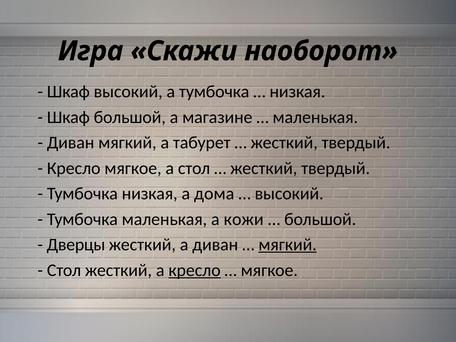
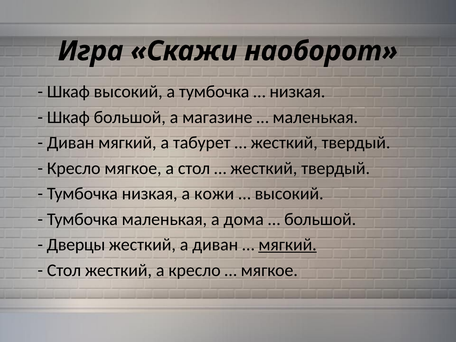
дома: дома -> кожи
кожи: кожи -> дома
кресло at (195, 270) underline: present -> none
